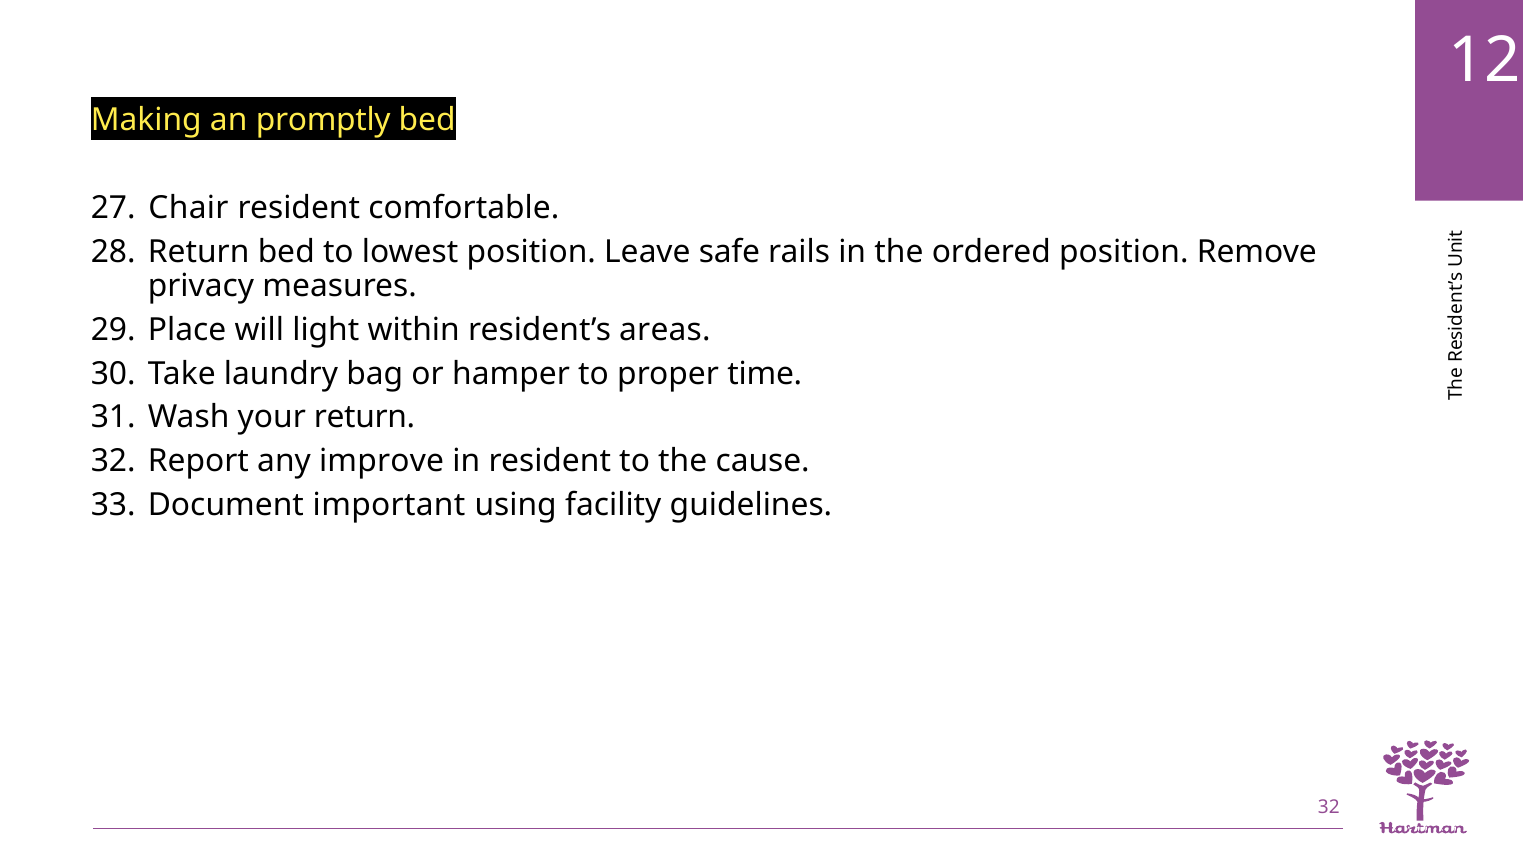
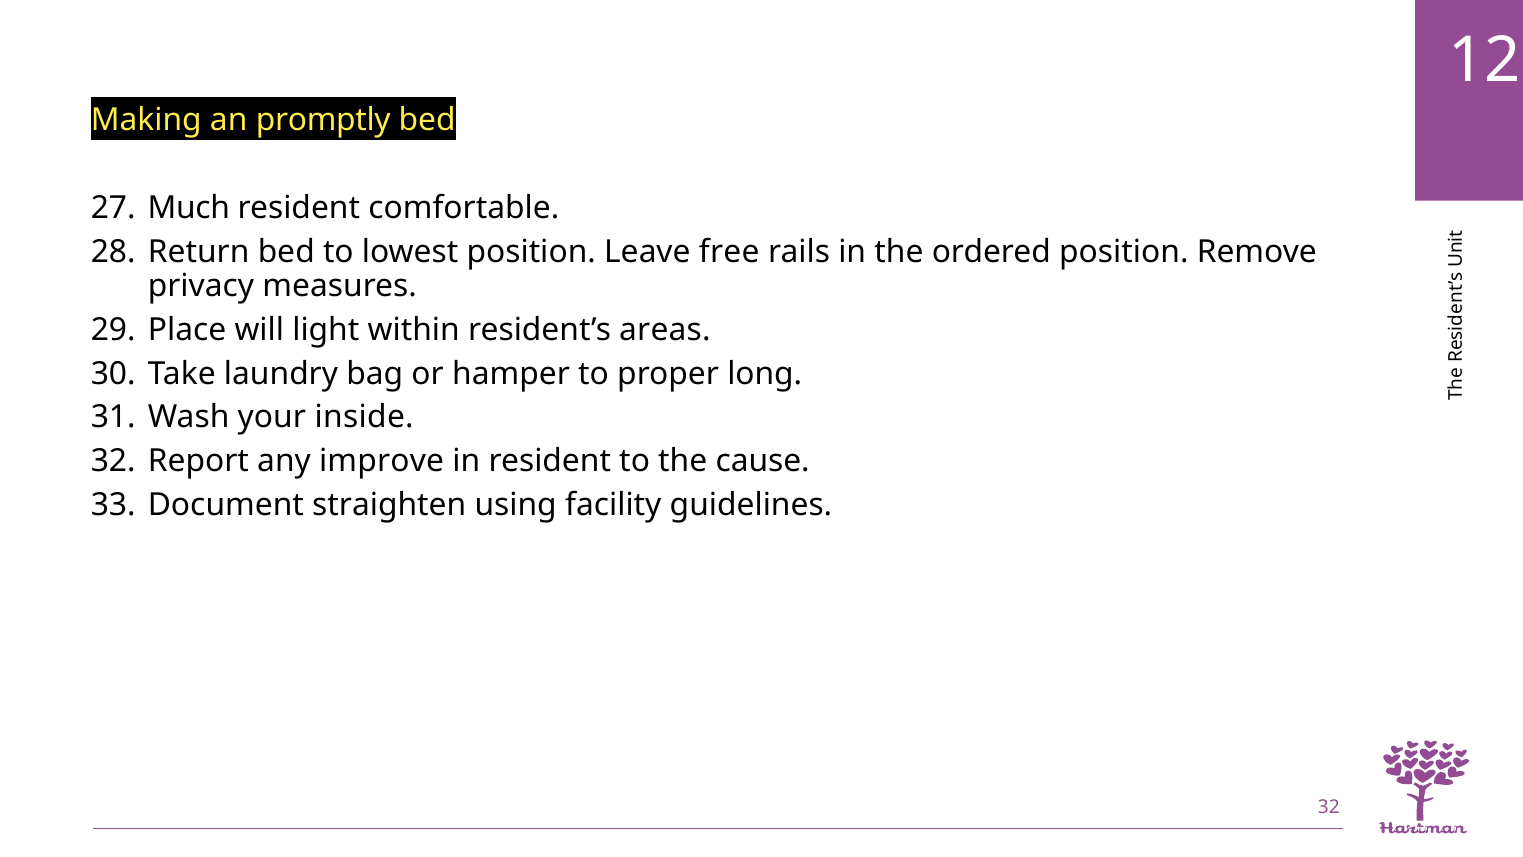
Chair: Chair -> Much
safe: safe -> free
time: time -> long
your return: return -> inside
important: important -> straighten
